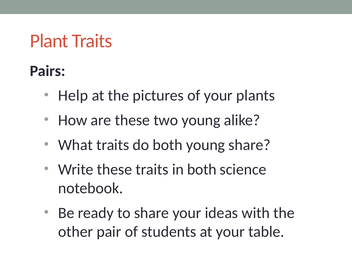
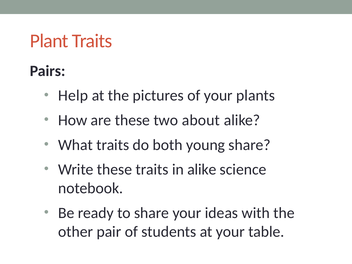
two young: young -> about
in both: both -> alike
